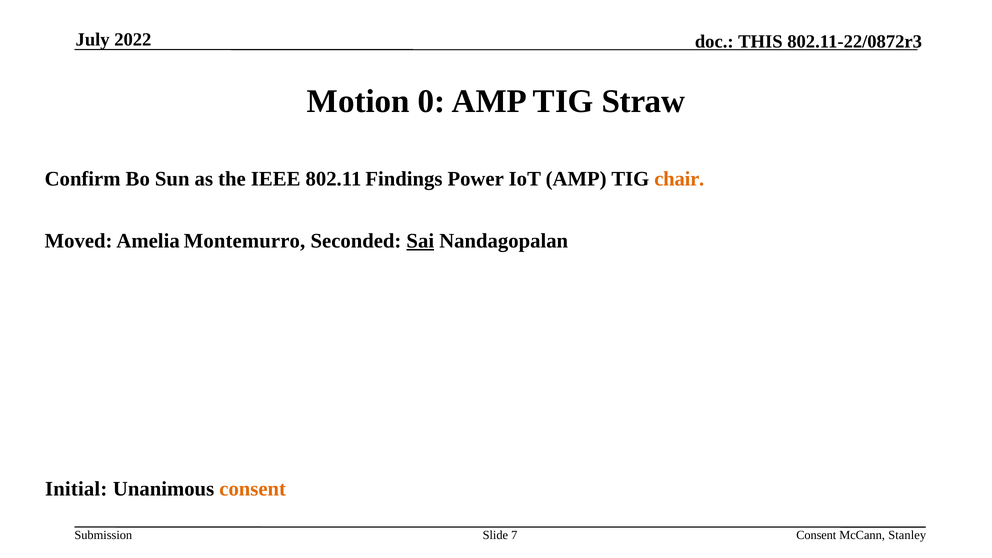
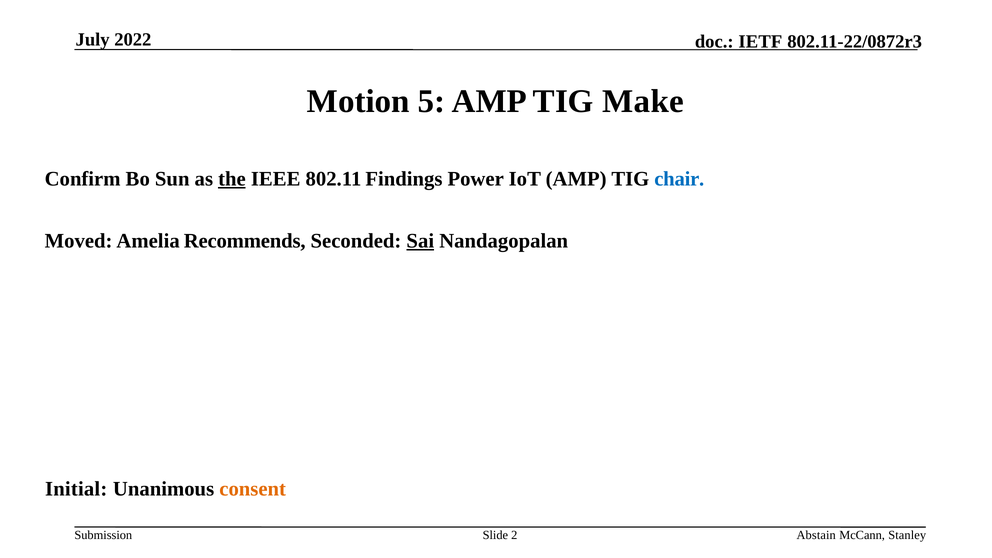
THIS: THIS -> IETF
0: 0 -> 5
Straw: Straw -> Make
the underline: none -> present
chair colour: orange -> blue
Montemurro: Montemurro -> Recommends
7: 7 -> 2
Consent at (816, 535): Consent -> Abstain
